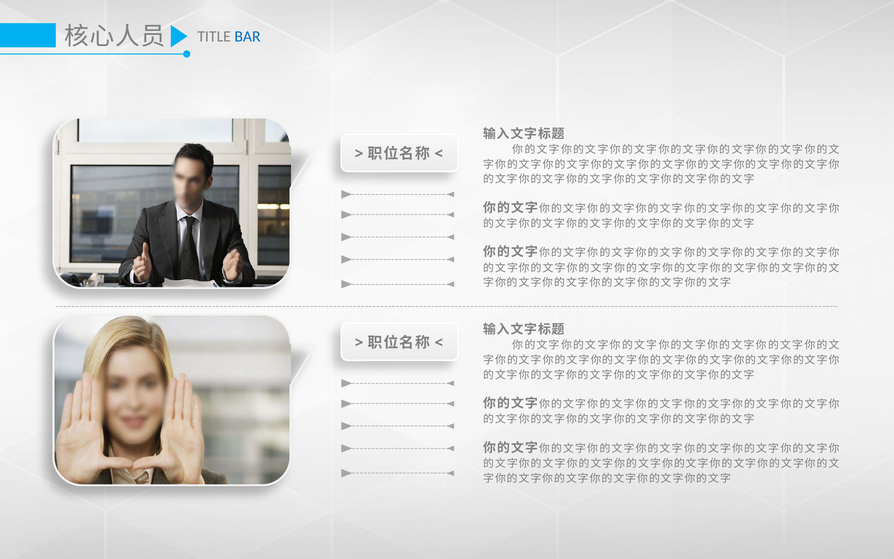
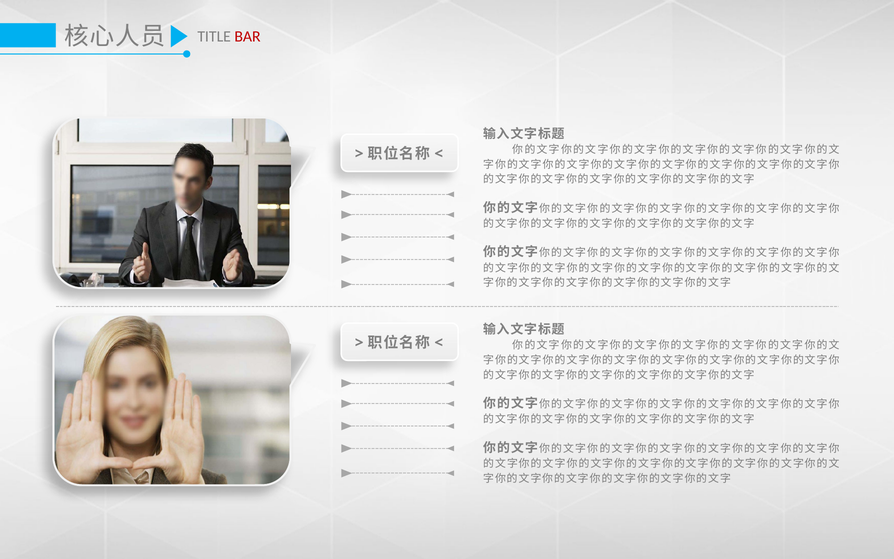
BAR colour: blue -> red
